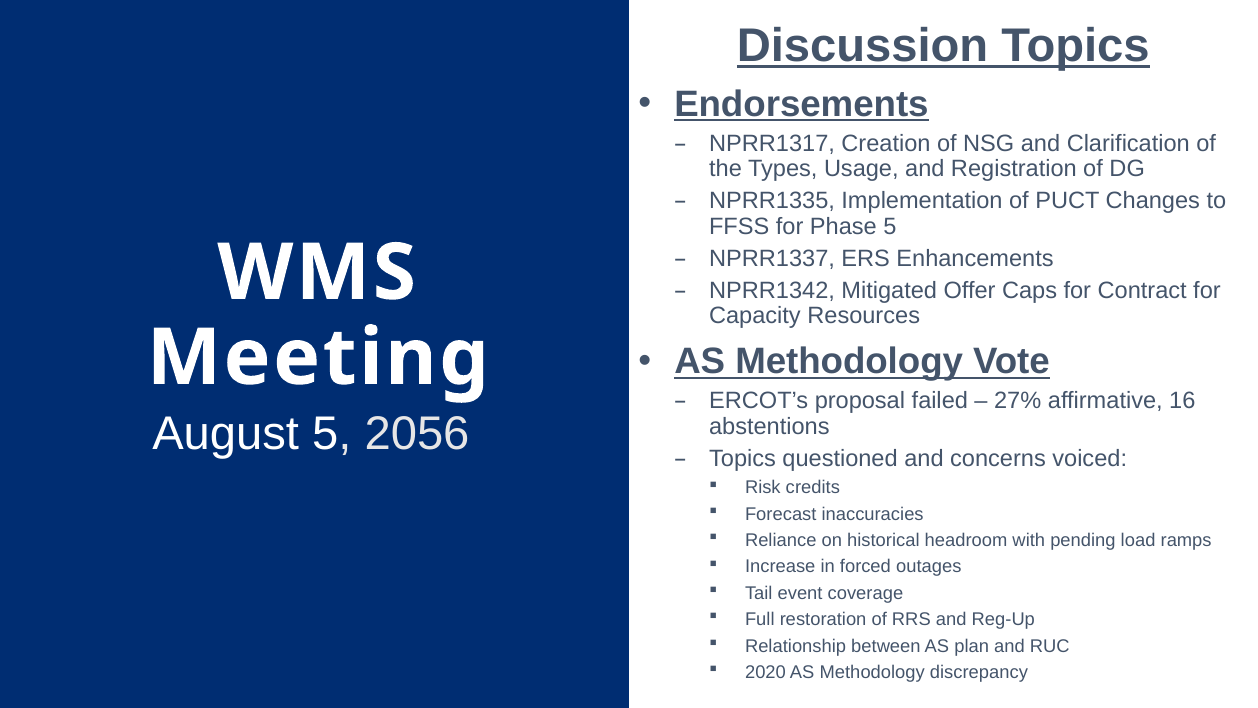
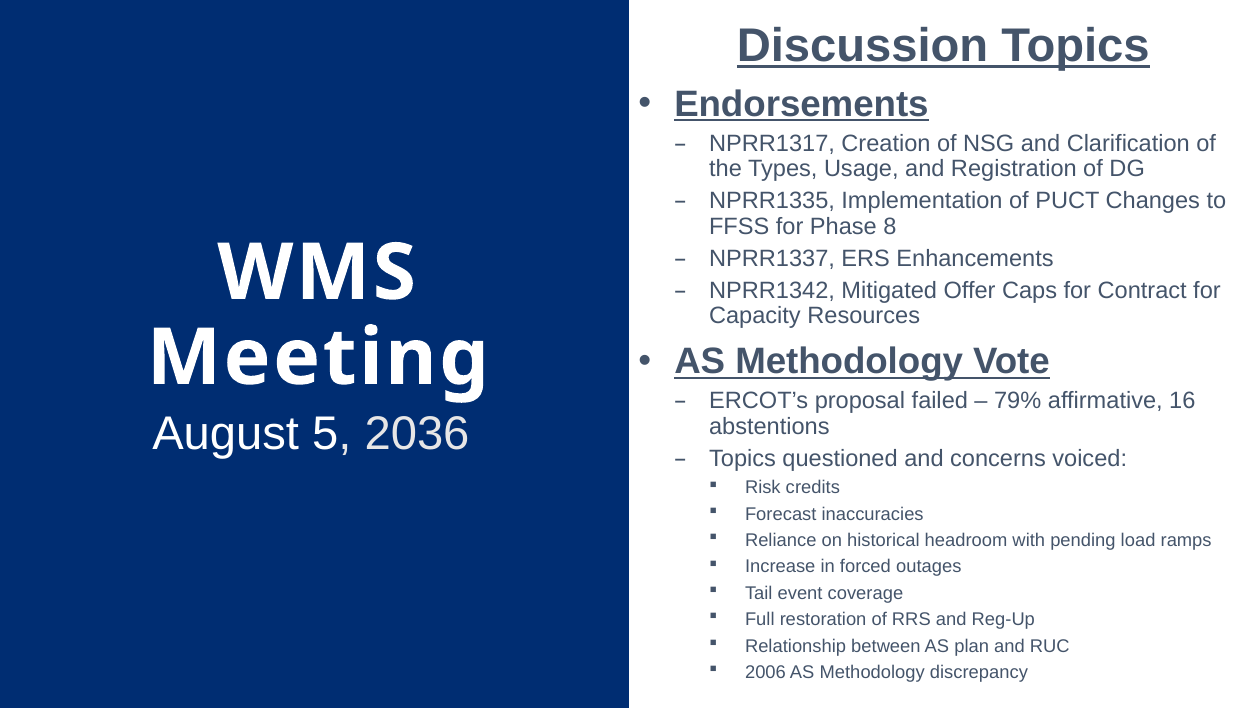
Phase 5: 5 -> 8
27%: 27% -> 79%
2056: 2056 -> 2036
2020: 2020 -> 2006
